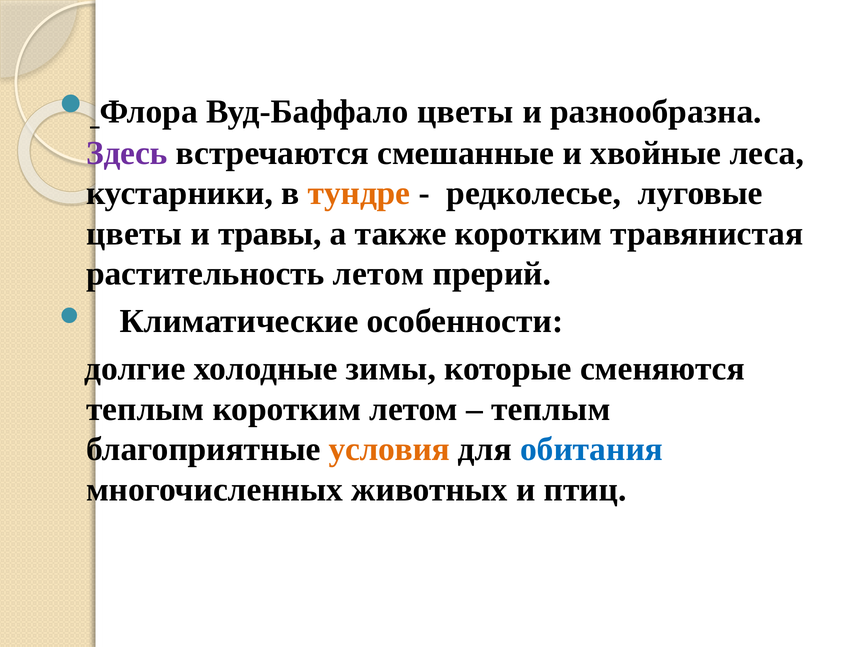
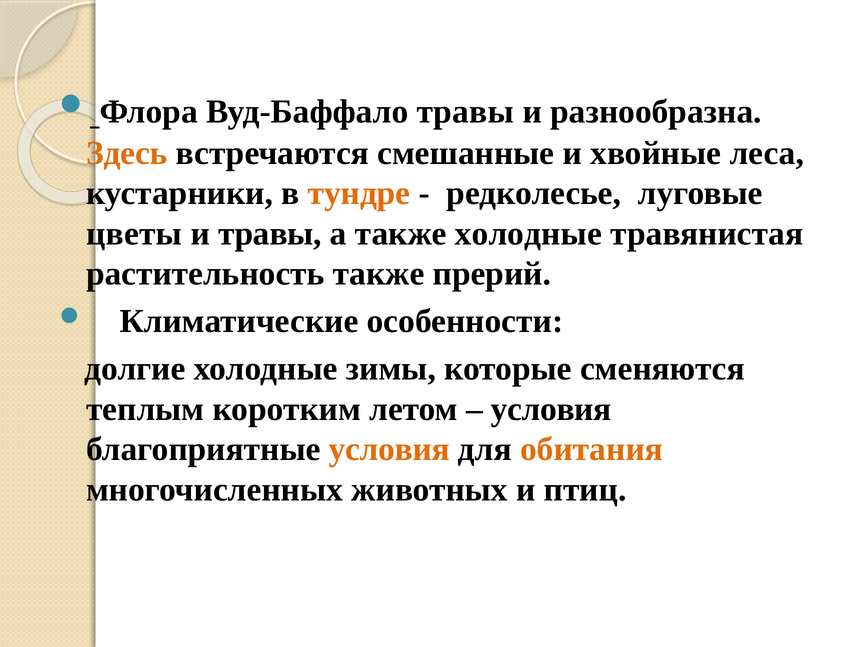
Вуд-Баффало цветы: цветы -> травы
Здесь colour: purple -> orange
также коротким: коротким -> холодные
растительность летом: летом -> также
теплым at (551, 409): теплым -> условия
обитания colour: blue -> orange
